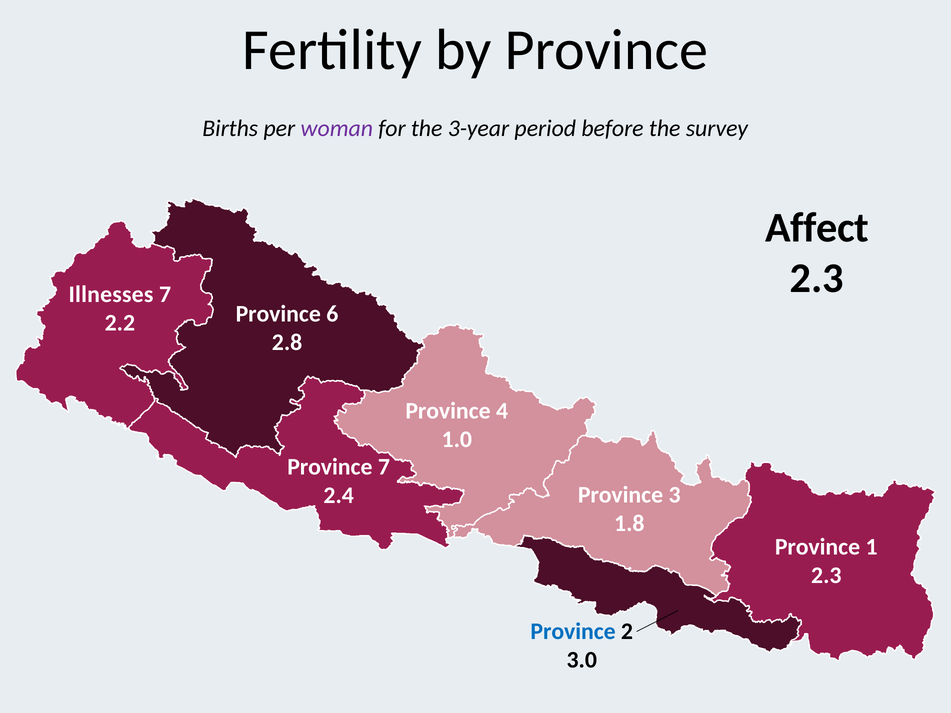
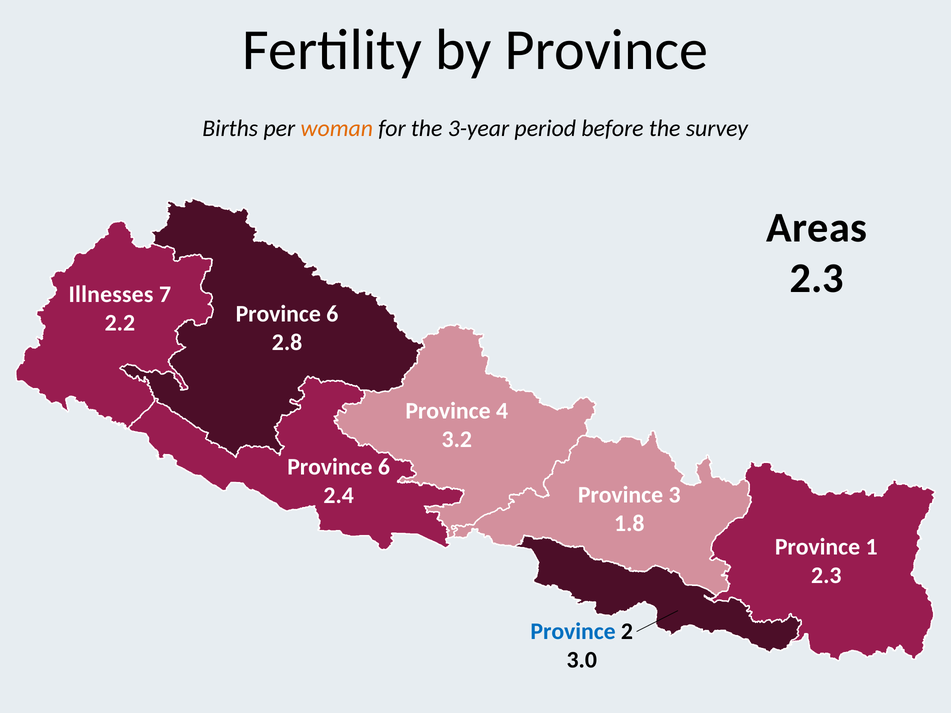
woman colour: purple -> orange
Affect: Affect -> Areas
1.0: 1.0 -> 3.2
7 at (384, 467): 7 -> 6
